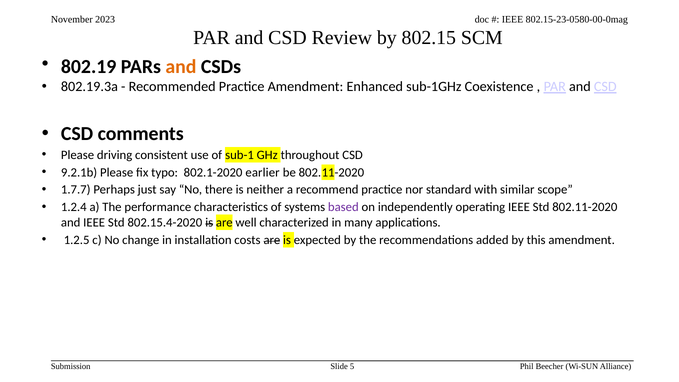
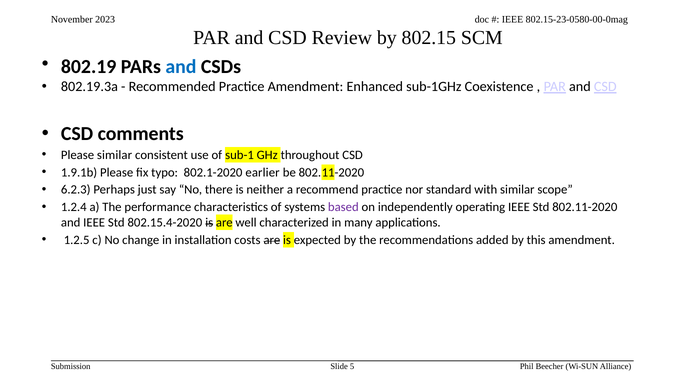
and at (181, 67) colour: orange -> blue
Please driving: driving -> similar
9.2.1b: 9.2.1b -> 1.9.1b
1.7.7: 1.7.7 -> 6.2.3
